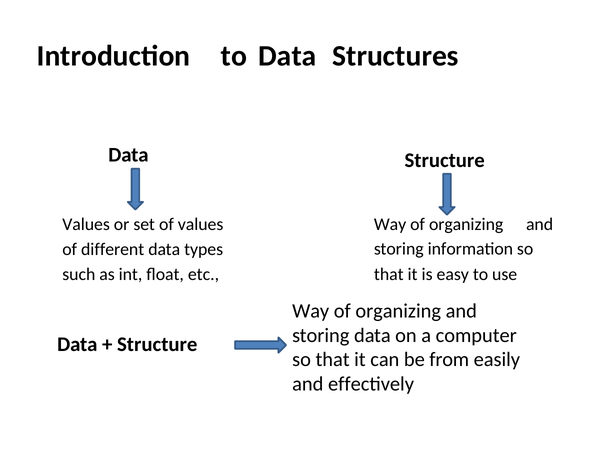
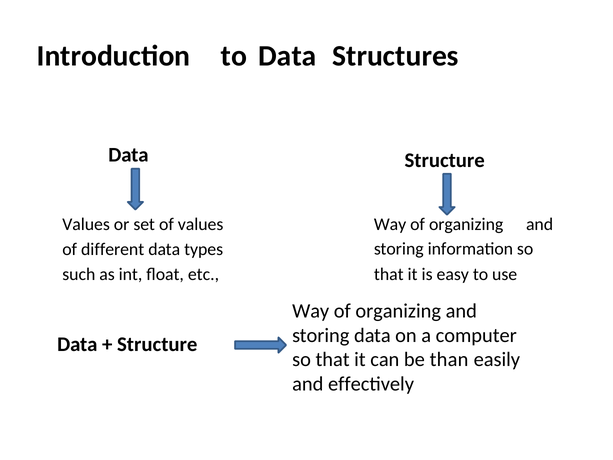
from: from -> than
